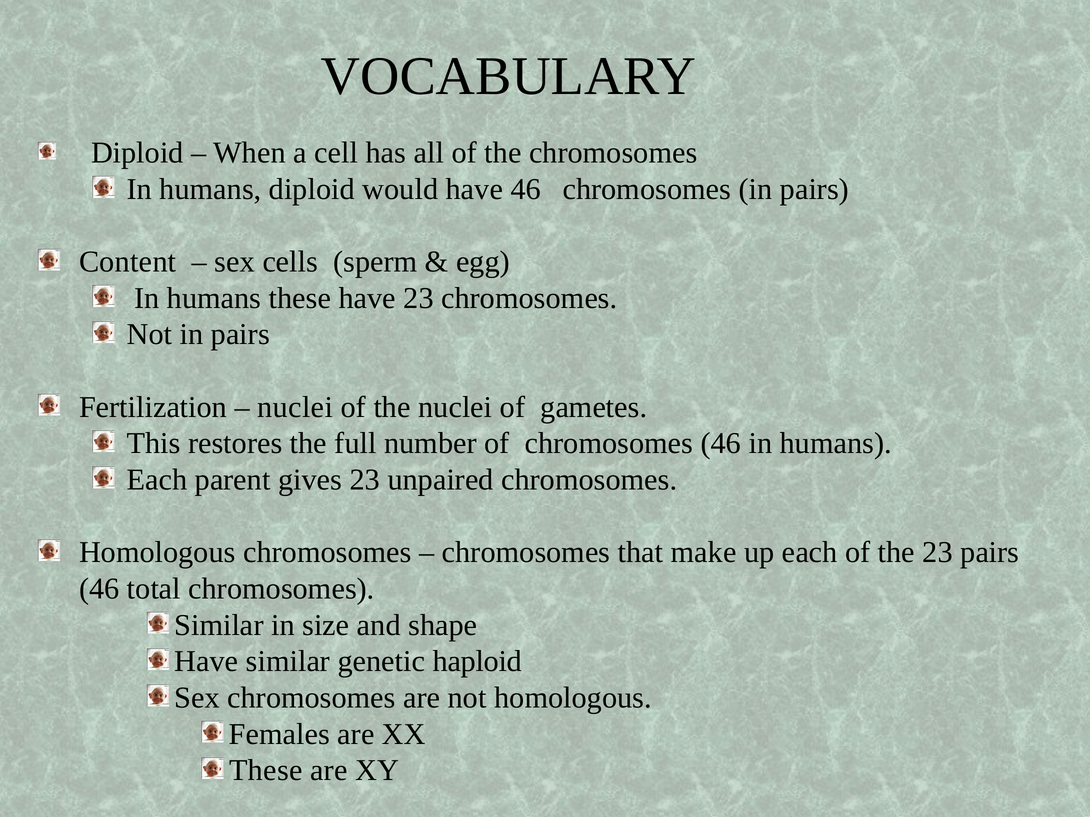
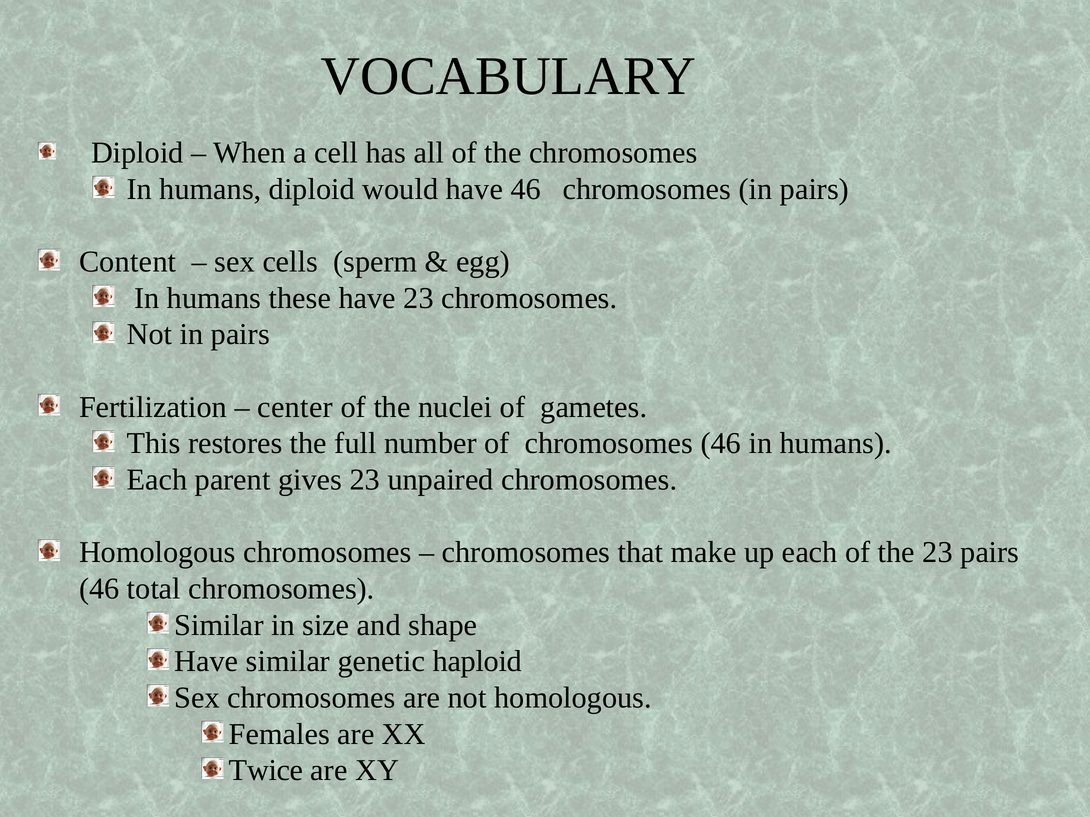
nuclei at (295, 407): nuclei -> center
These at (266, 771): These -> Twice
